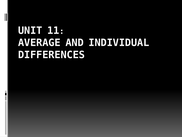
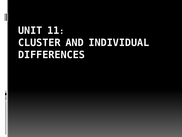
AVERAGE: AVERAGE -> CLUSTER
